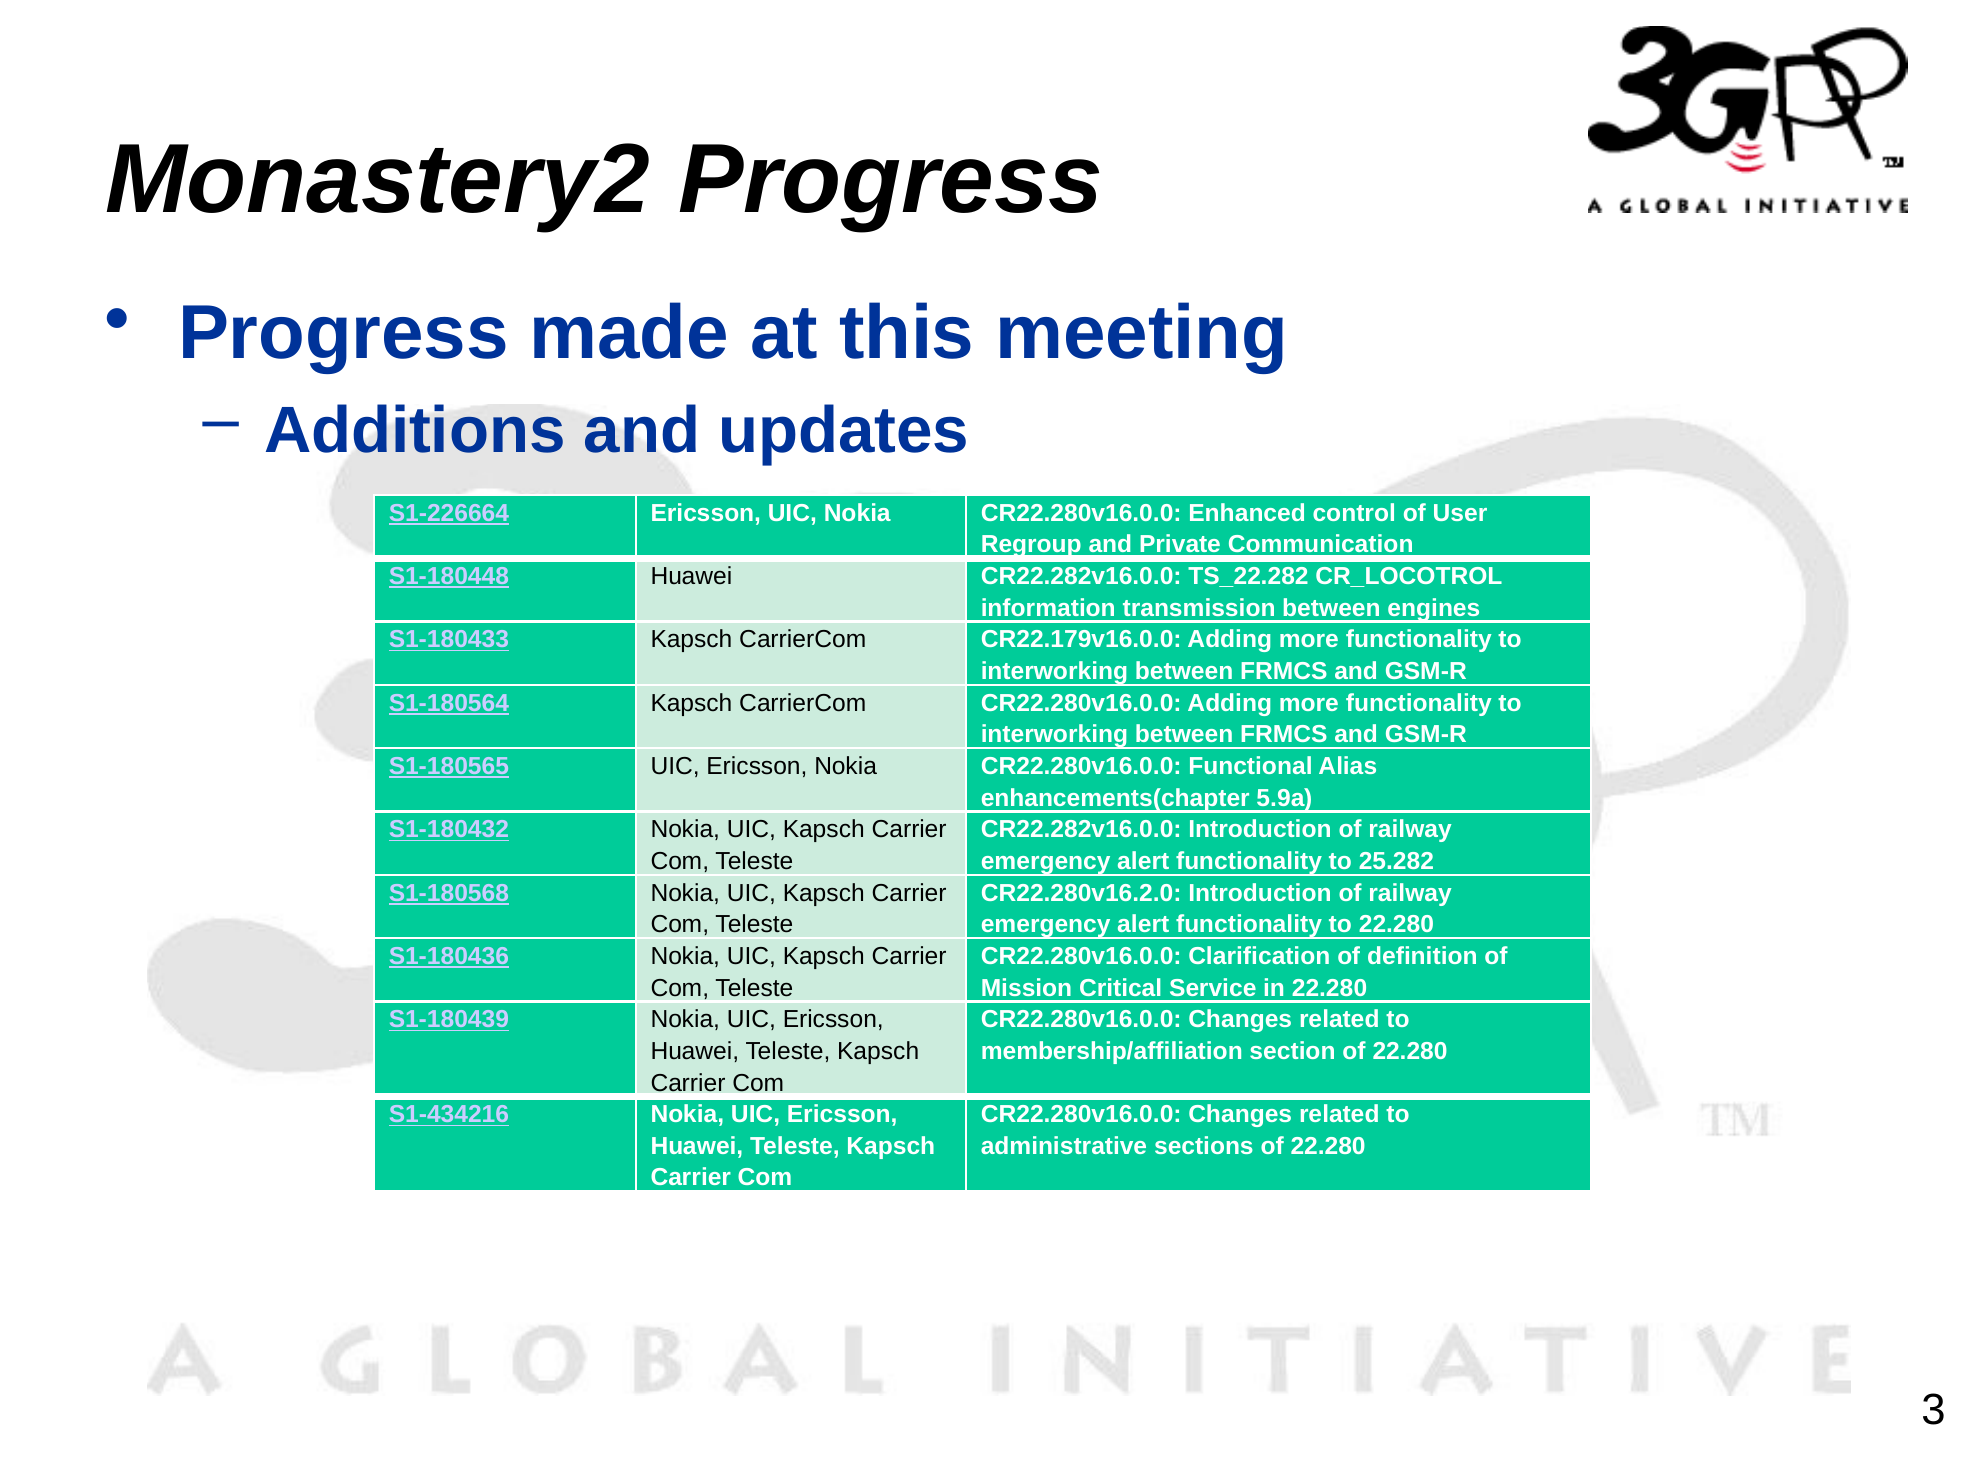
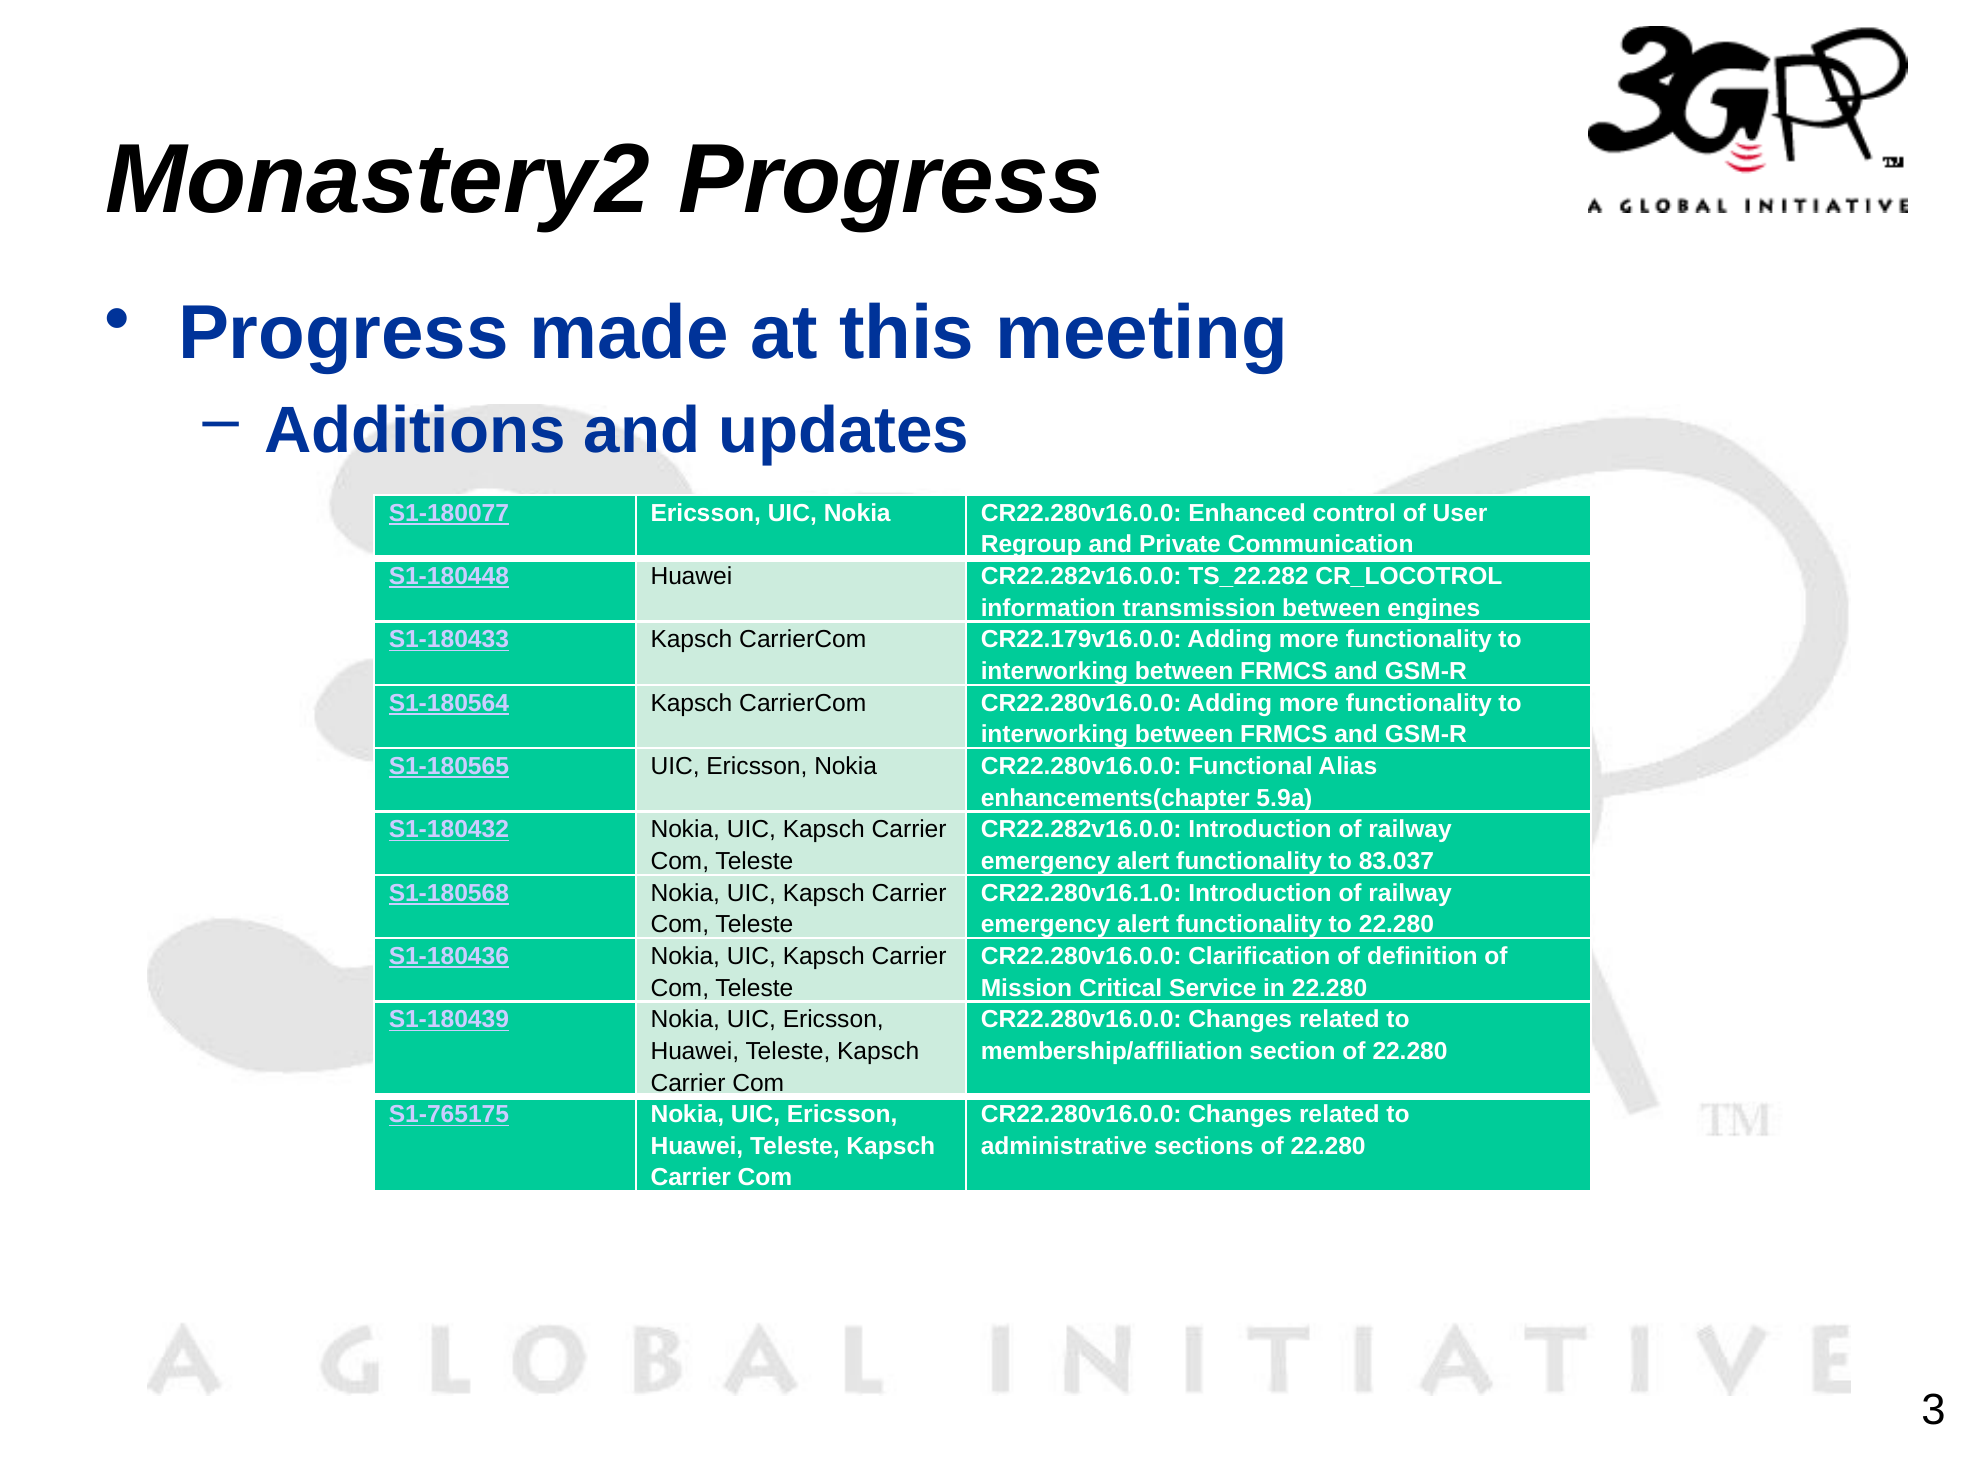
S1-226664: S1-226664 -> S1-180077
25.282: 25.282 -> 83.037
CR22.280v16.2.0: CR22.280v16.2.0 -> CR22.280v16.1.0
S1-434216: S1-434216 -> S1-765175
